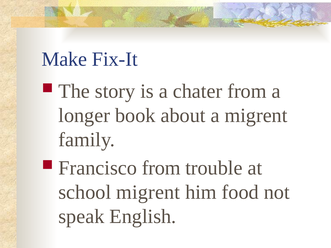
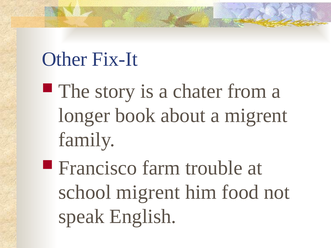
Make: Make -> Other
Francisco from: from -> farm
